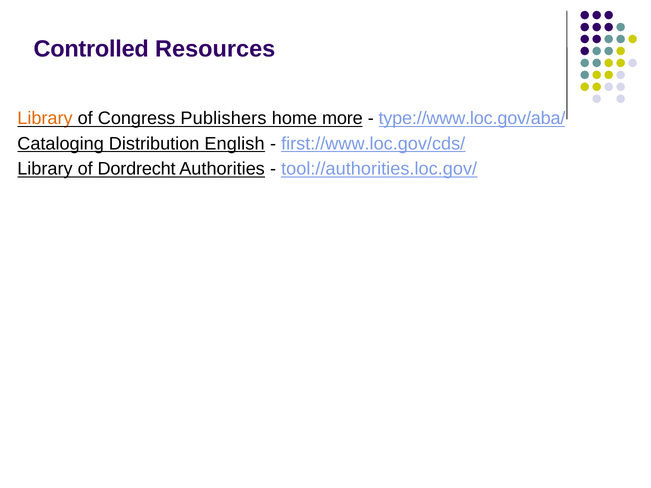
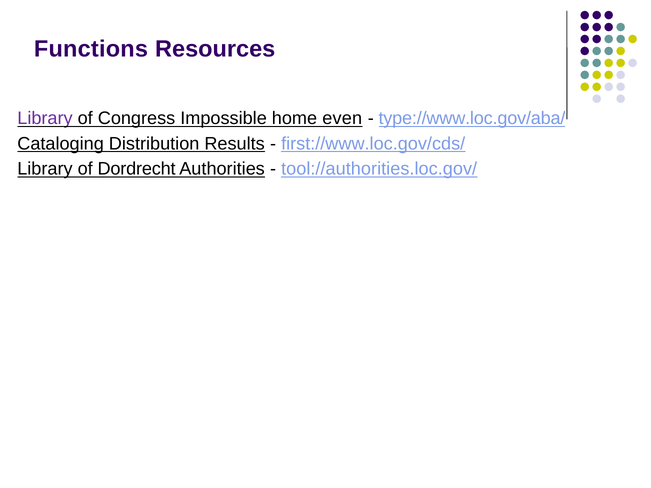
Controlled: Controlled -> Functions
Library at (45, 118) colour: orange -> purple
Publishers: Publishers -> Impossible
more: more -> even
English: English -> Results
